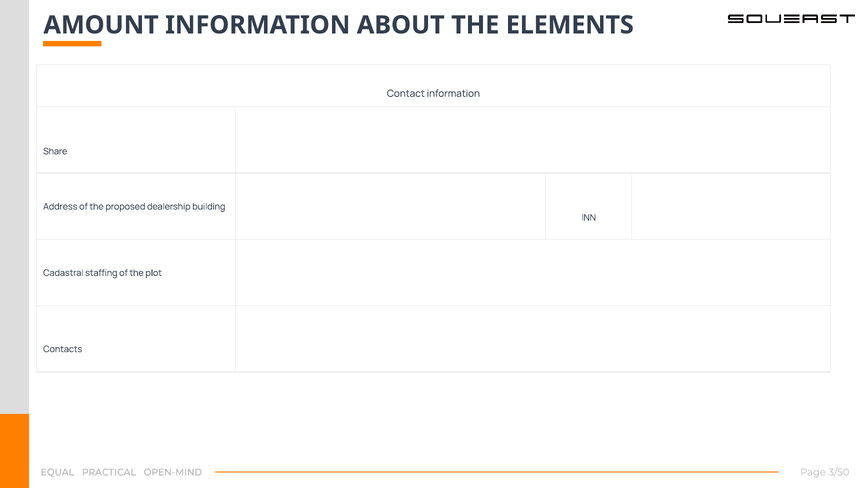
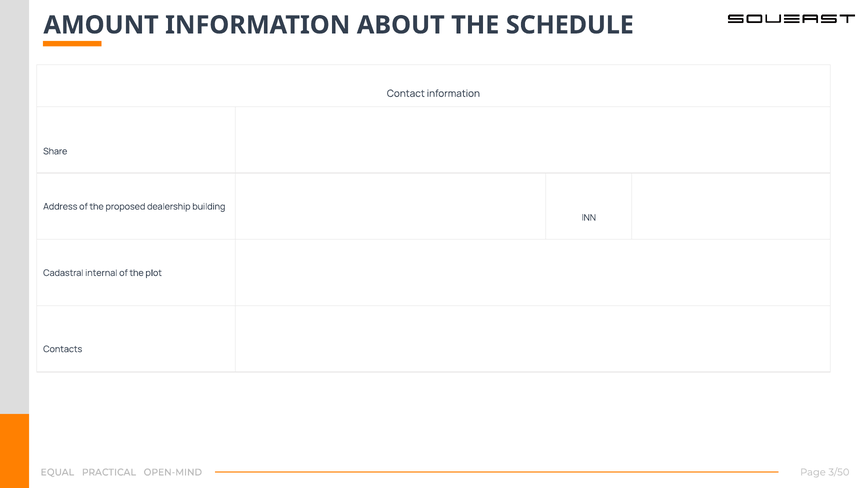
ELEMENTS: ELEMENTS -> SCHEDULE
staffing: staffing -> internal
